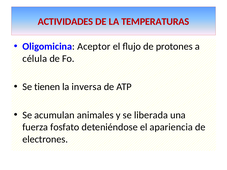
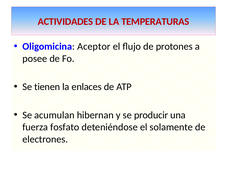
célula: célula -> posee
inversa: inversa -> enlaces
animales: animales -> hibernan
liberada: liberada -> producir
apariencia: apariencia -> solamente
